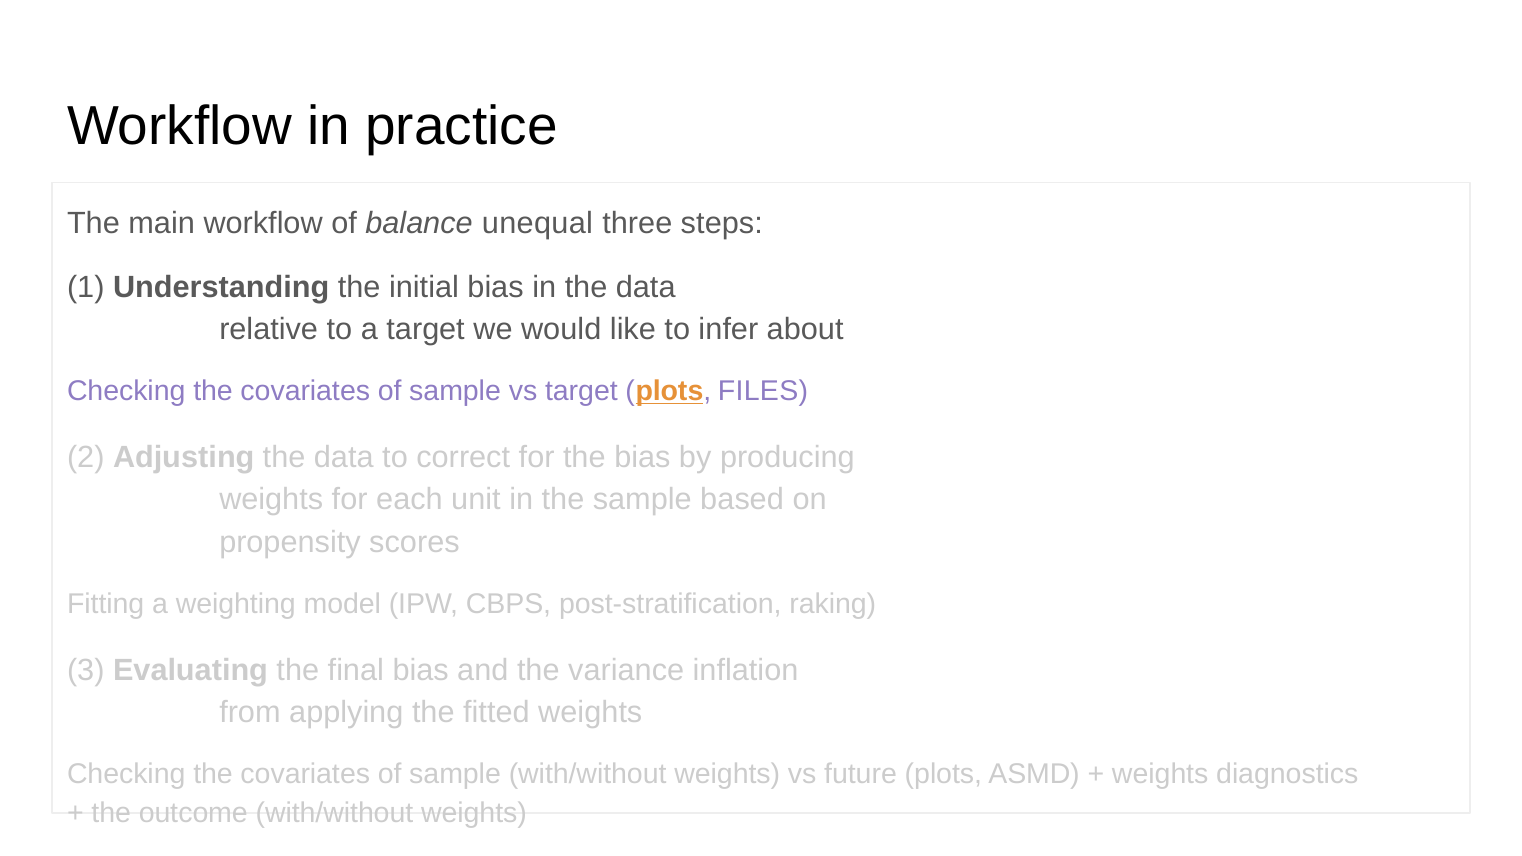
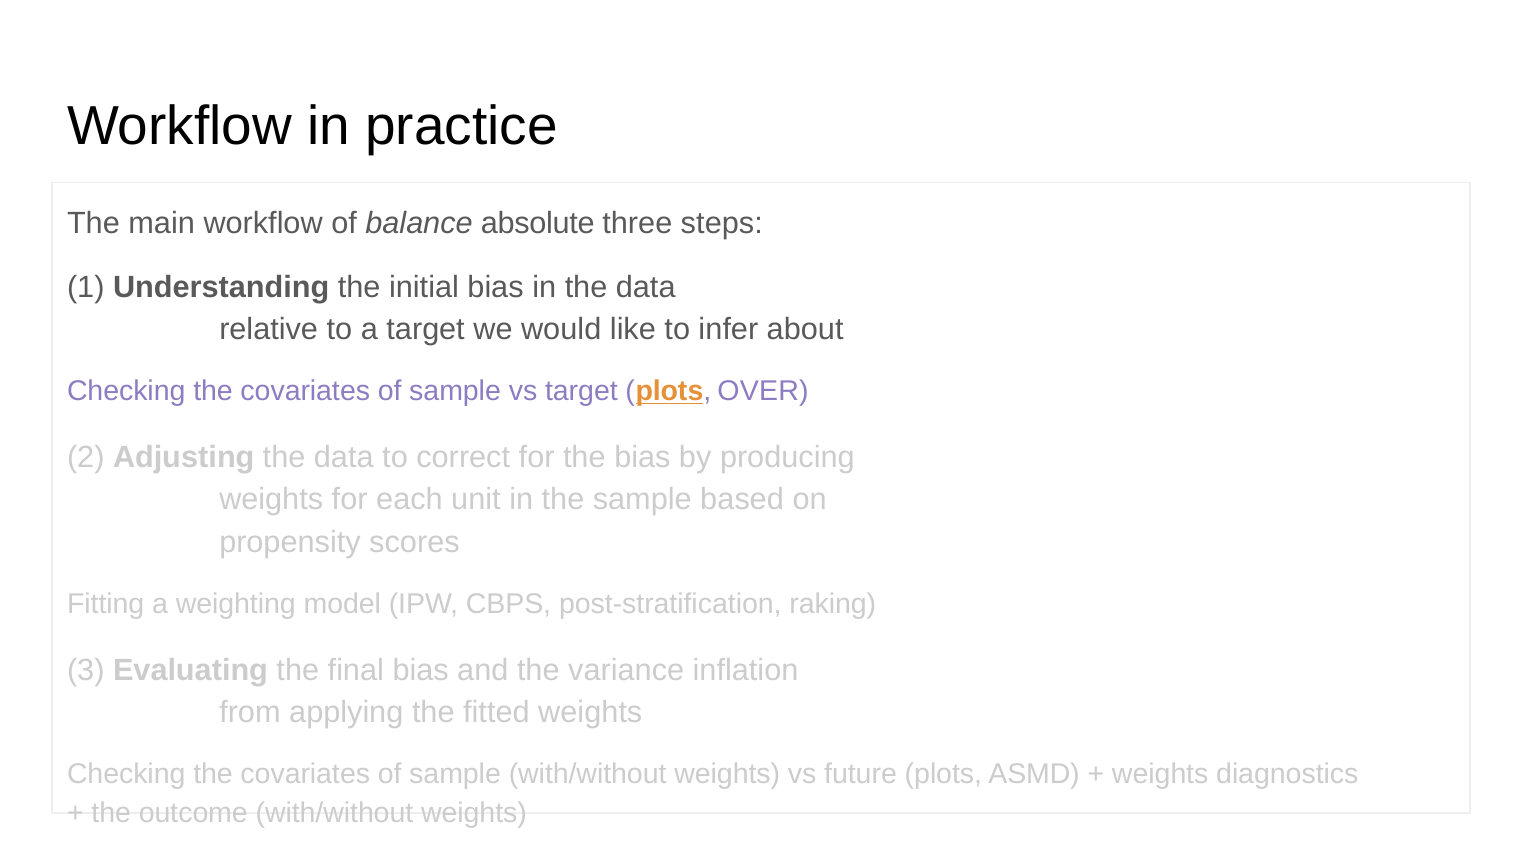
unequal: unequal -> absolute
FILES: FILES -> OVER
